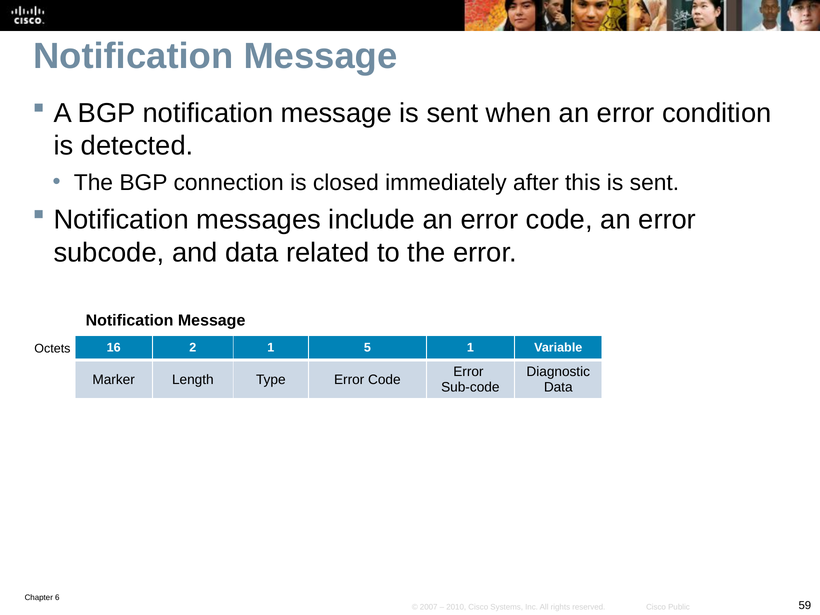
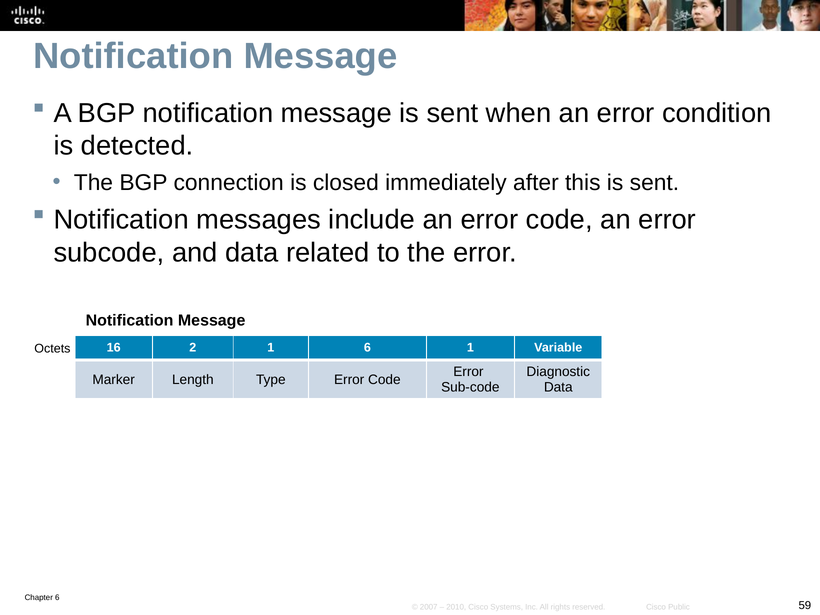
1 5: 5 -> 6
